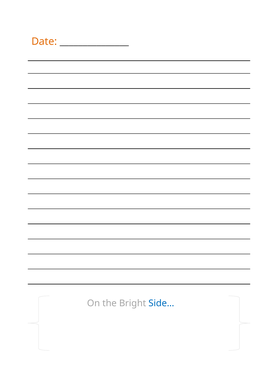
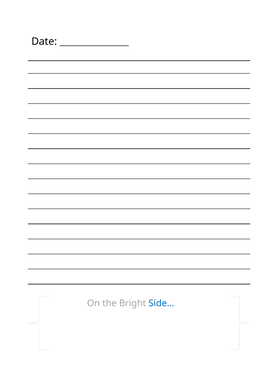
Date colour: orange -> black
